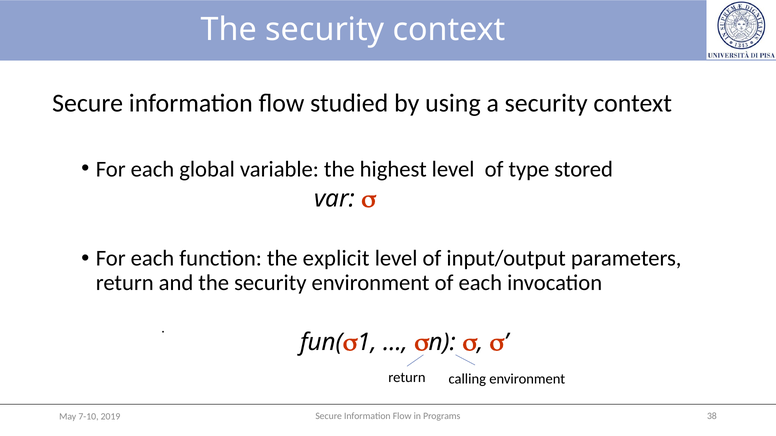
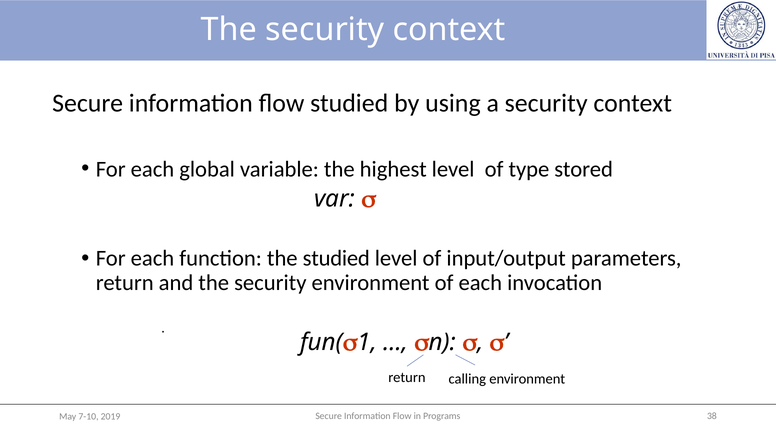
the explicit: explicit -> studied
